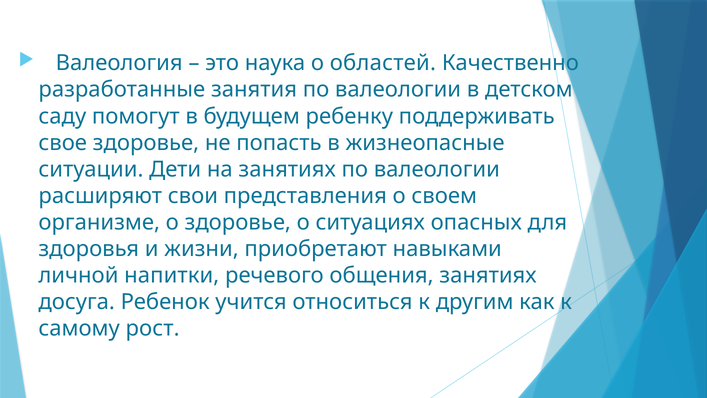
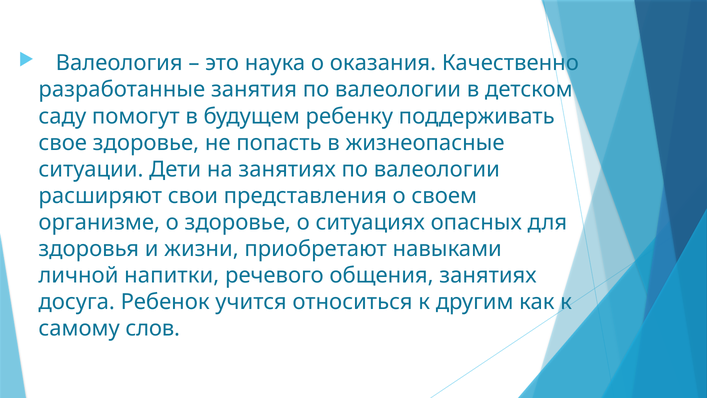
областей: областей -> оказания
рост: рост -> слов
